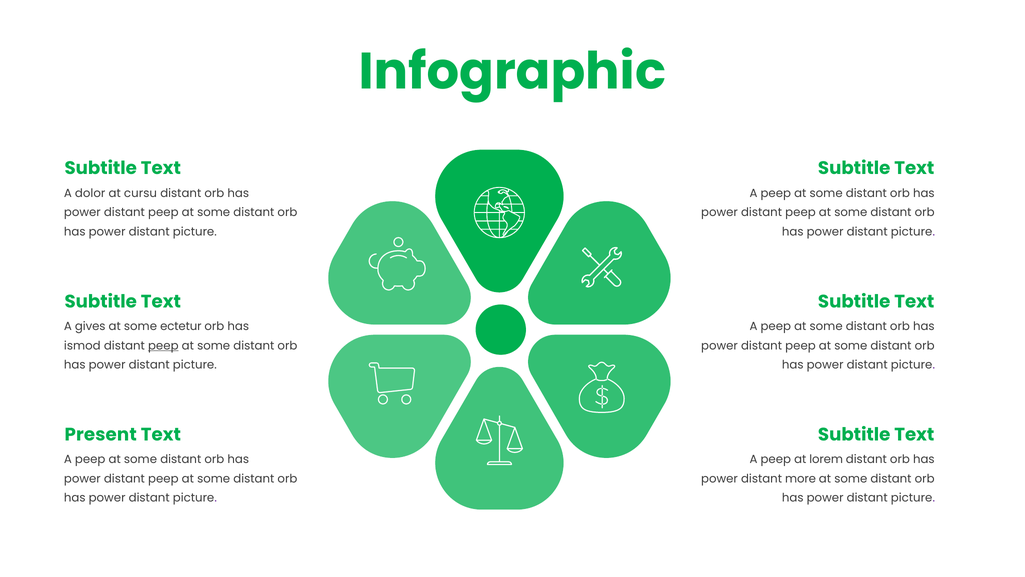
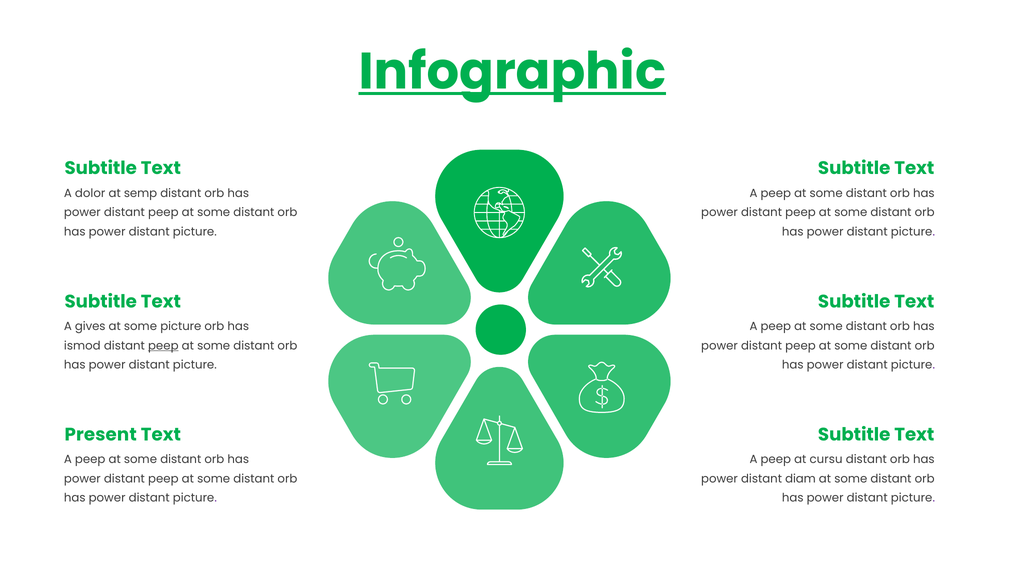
Infographic underline: none -> present
cursu: cursu -> semp
some ectetur: ectetur -> picture
lorem: lorem -> cursu
more: more -> diam
